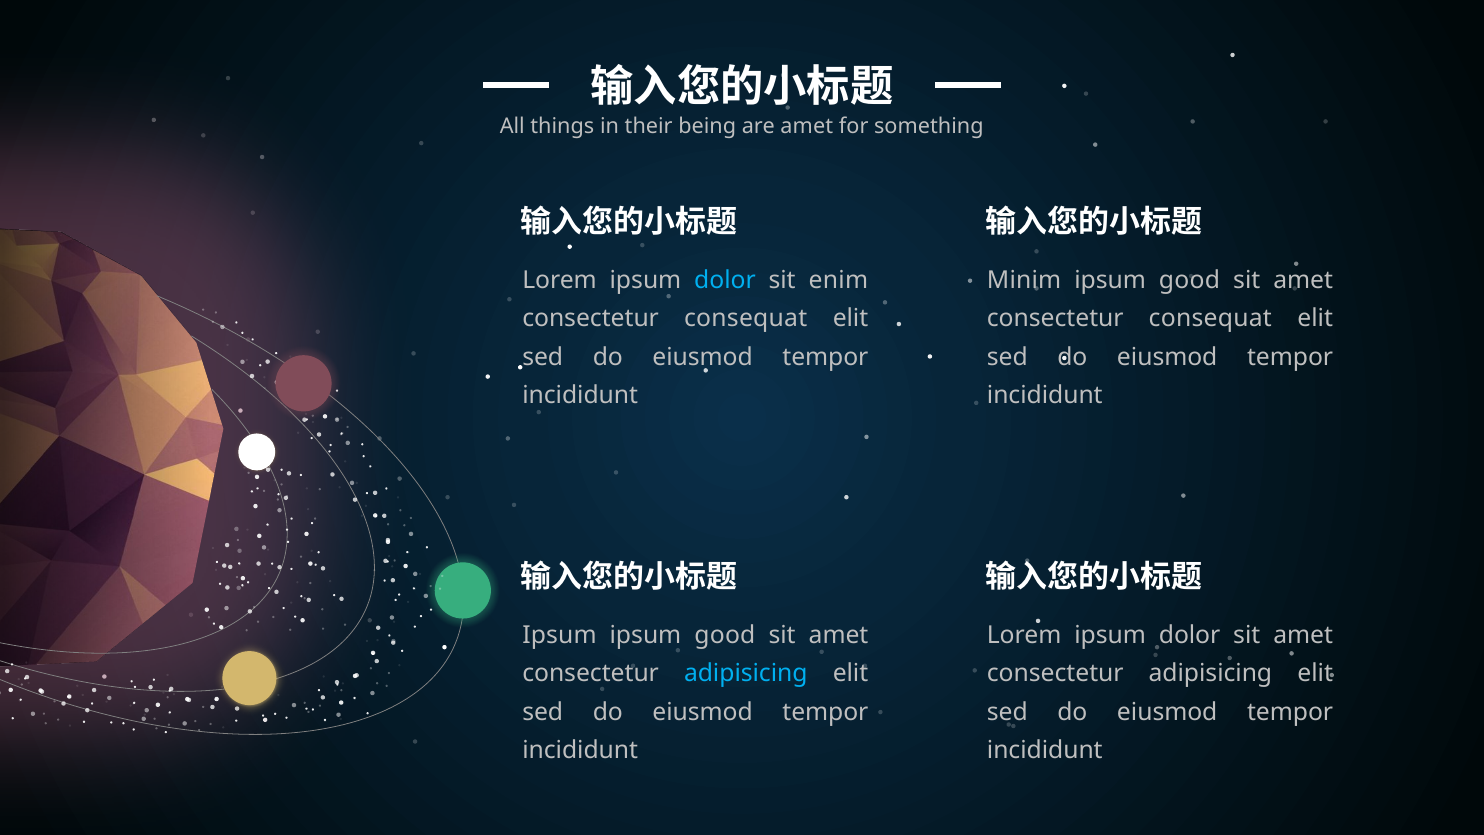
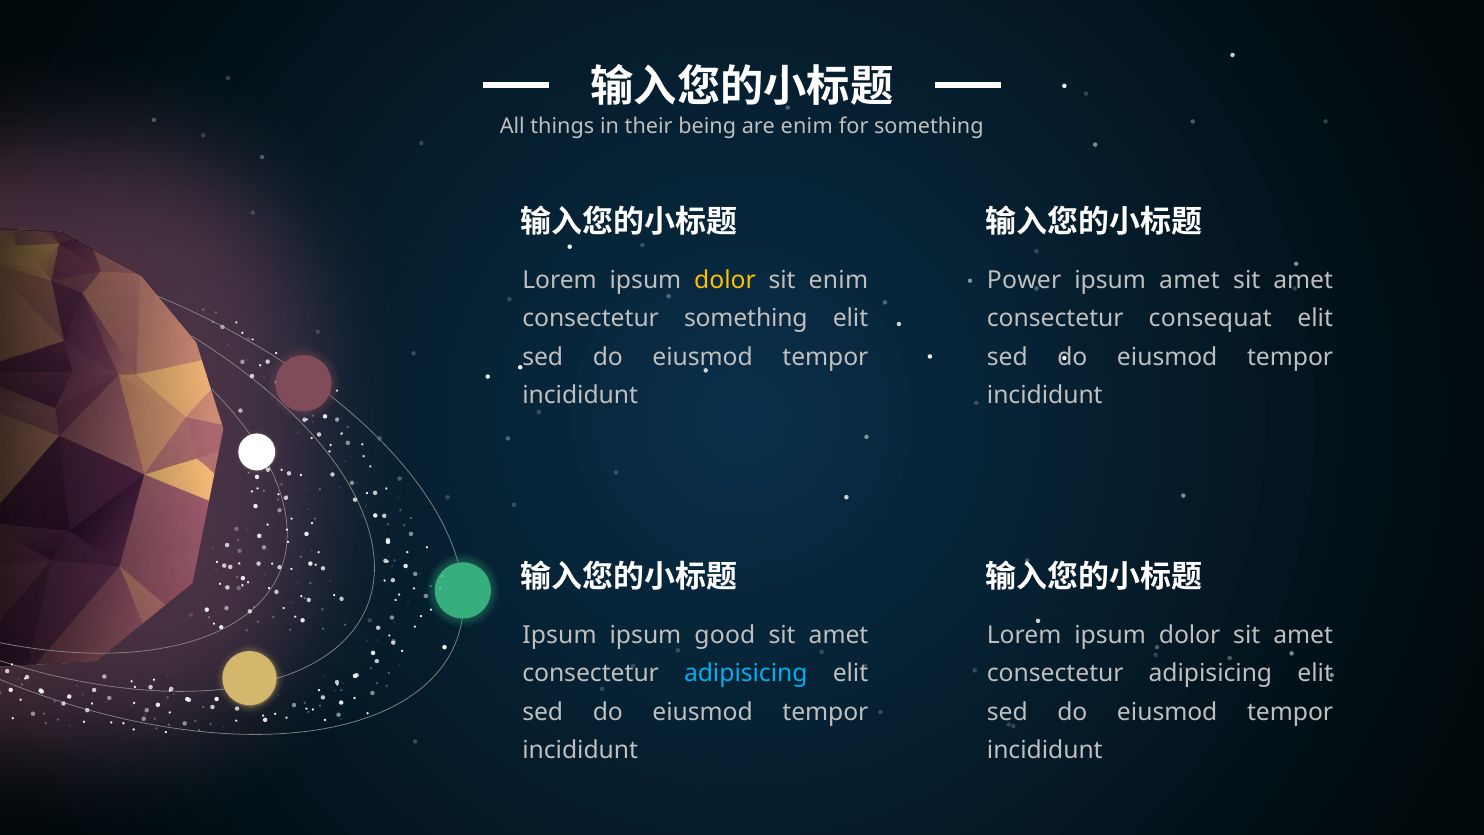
are amet: amet -> enim
dolor at (725, 280) colour: light blue -> yellow
Minim: Minim -> Power
good at (1190, 280): good -> amet
consequat at (746, 319): consequat -> something
